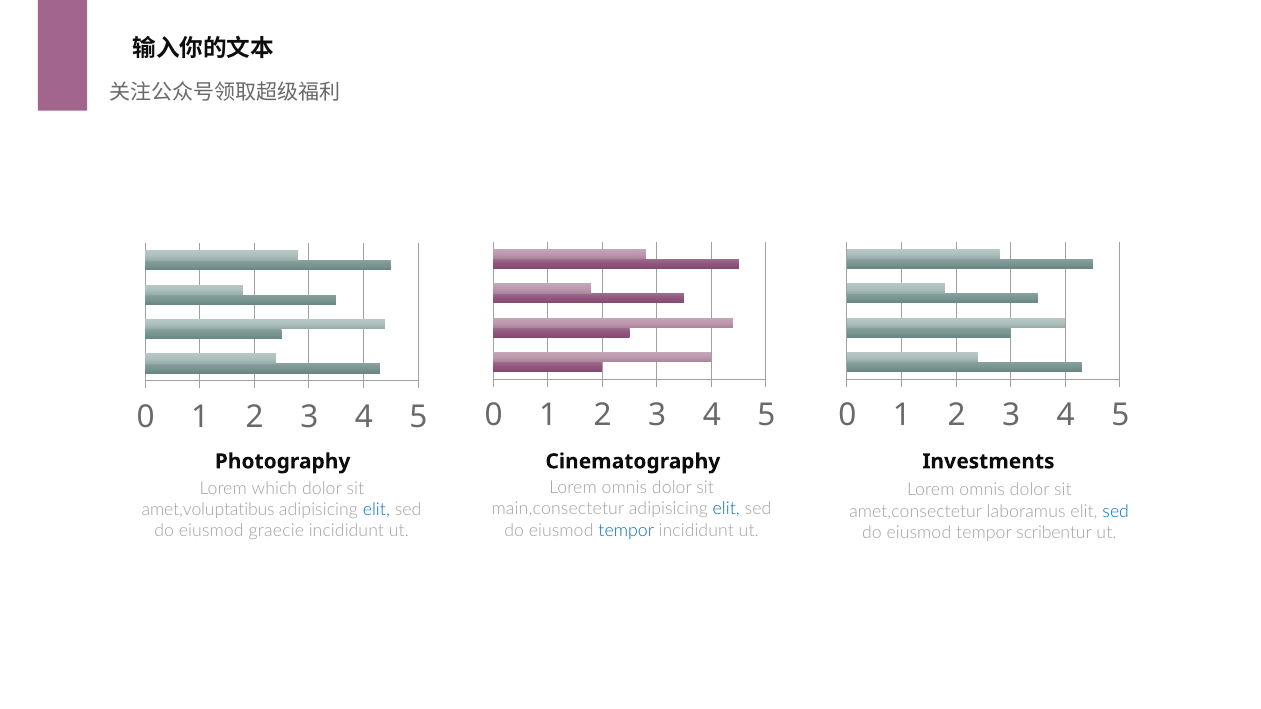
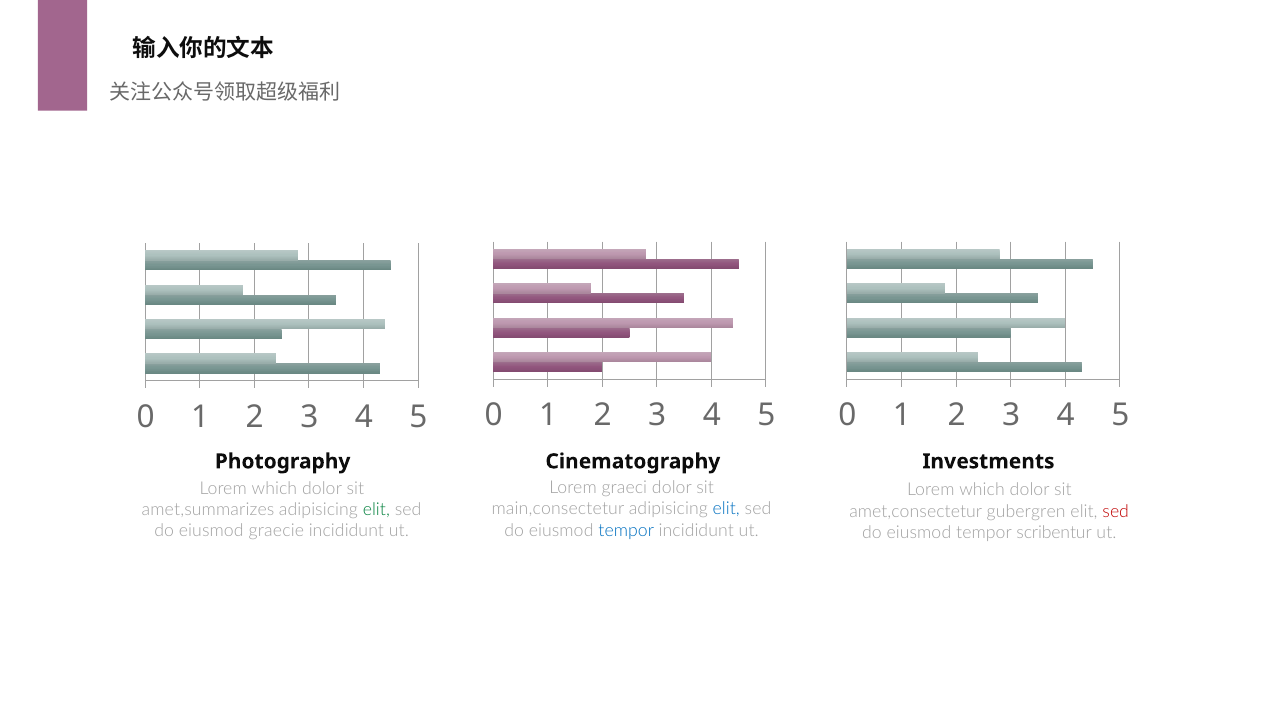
omnis at (624, 488): omnis -> graeci
omnis at (982, 490): omnis -> which
amet,voluptatibus: amet,voluptatibus -> amet,summarizes
elit at (376, 510) colour: blue -> green
laboramus: laboramus -> gubergren
sed at (1116, 511) colour: blue -> red
